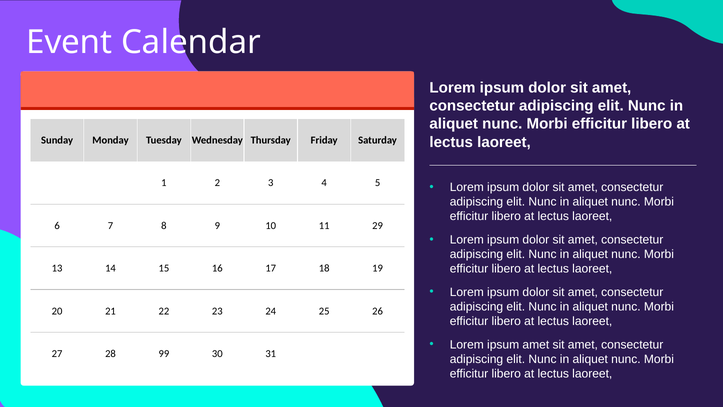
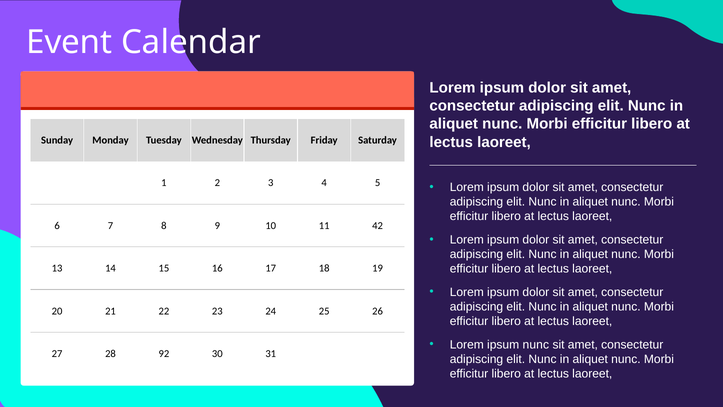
29: 29 -> 42
ipsum amet: amet -> nunc
99: 99 -> 92
